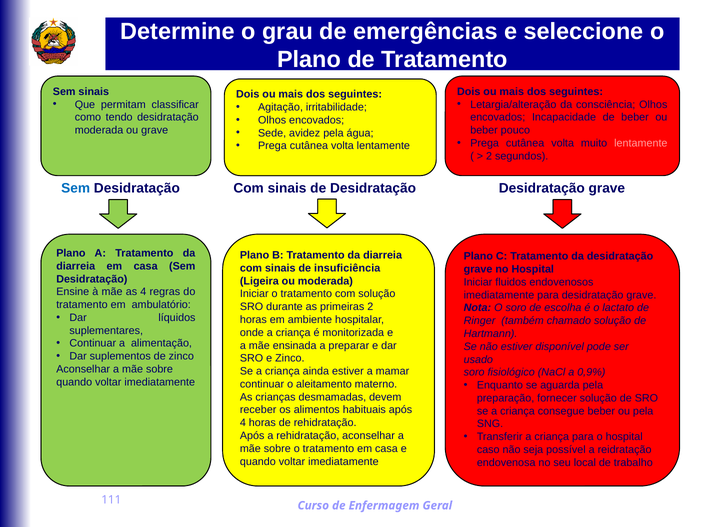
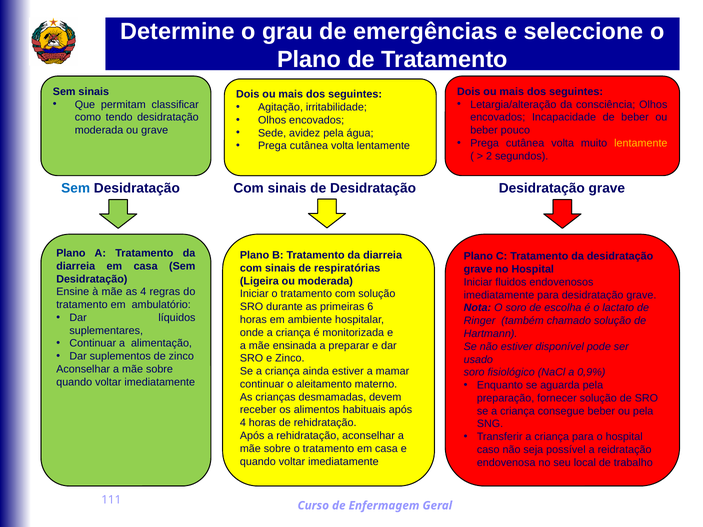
lentamente at (641, 143) colour: pink -> yellow
insuficiência: insuficiência -> respiratórias
primeiras 2: 2 -> 6
